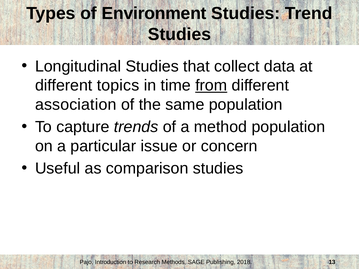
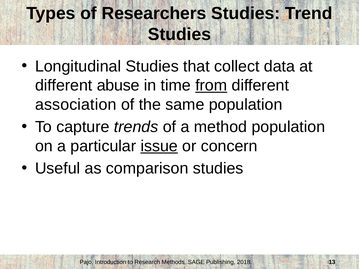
Environment: Environment -> Researchers
topics: topics -> abuse
issue underline: none -> present
